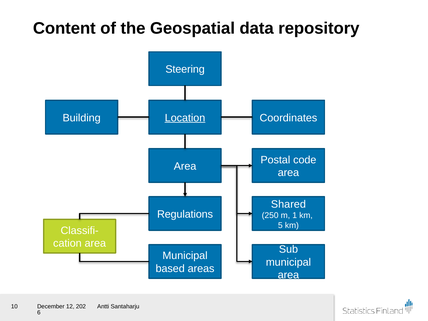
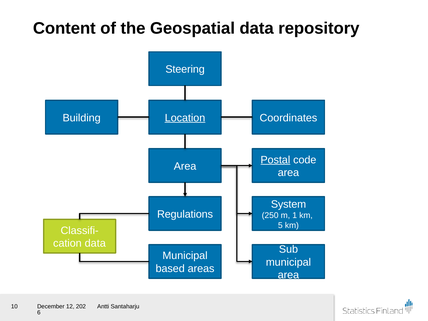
Postal underline: none -> present
Shared: Shared -> System
area at (95, 243): area -> data
